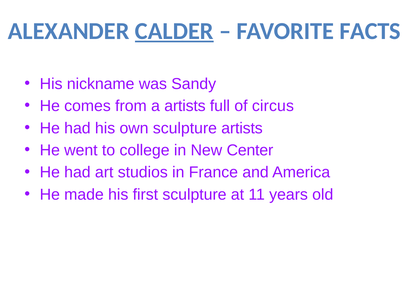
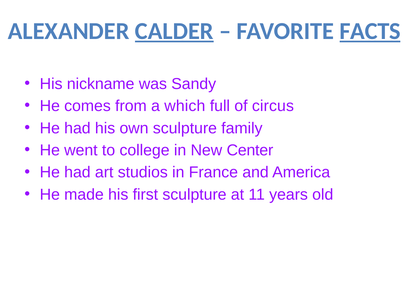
FACTS underline: none -> present
a artists: artists -> which
sculpture artists: artists -> family
